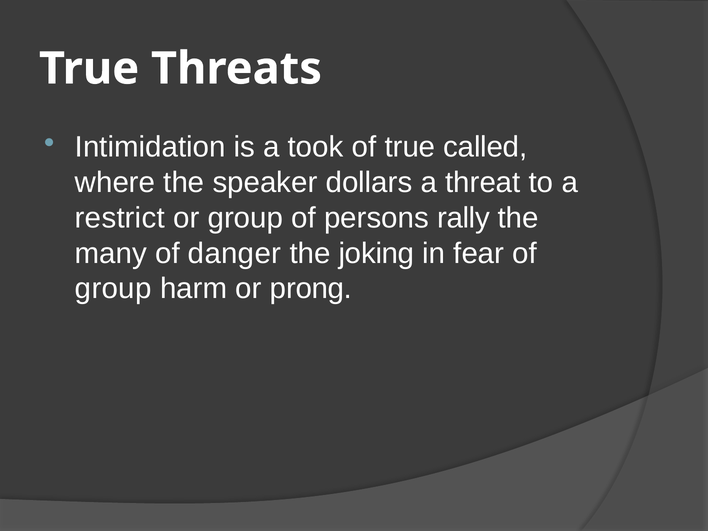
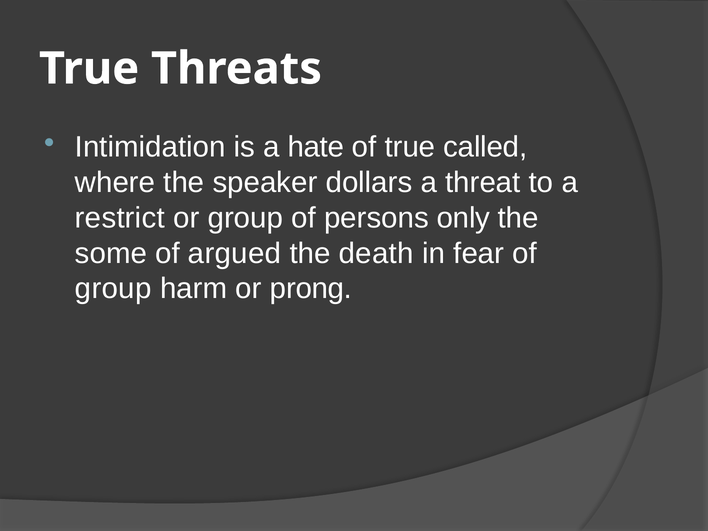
took: took -> hate
rally: rally -> only
many: many -> some
danger: danger -> argued
joking: joking -> death
